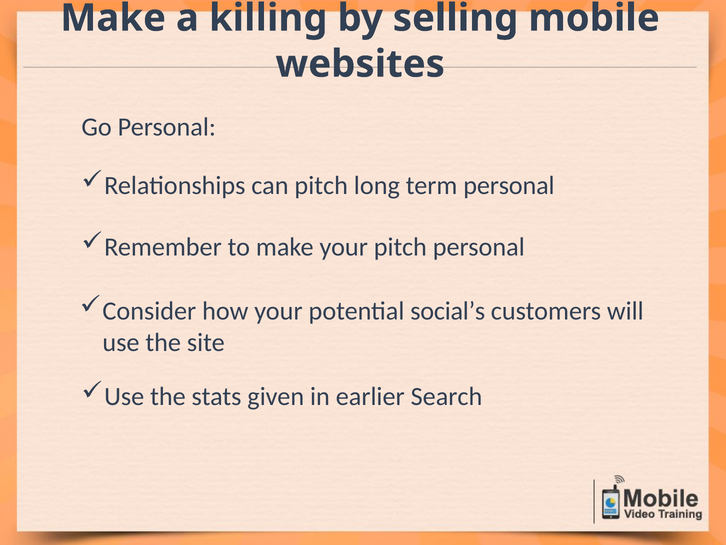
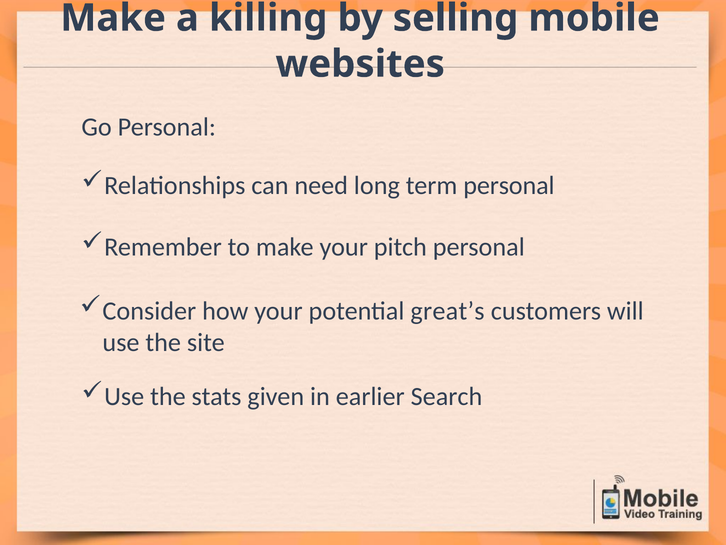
can pitch: pitch -> need
social’s: social’s -> great’s
